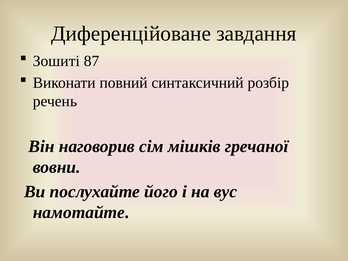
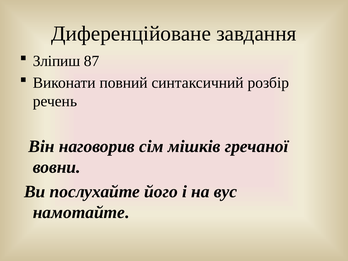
Зошиті: Зошиті -> Зліпиш
